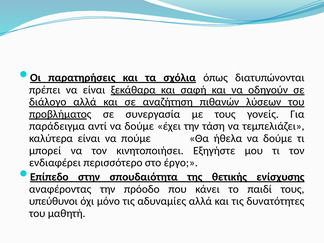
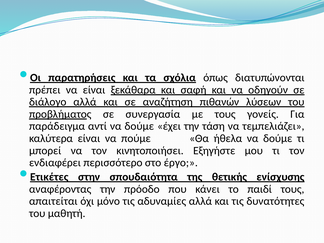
Επίπεδο: Επίπεδο -> Ετικέτες
υπεύθυνοι: υπεύθυνοι -> απαιτείται
